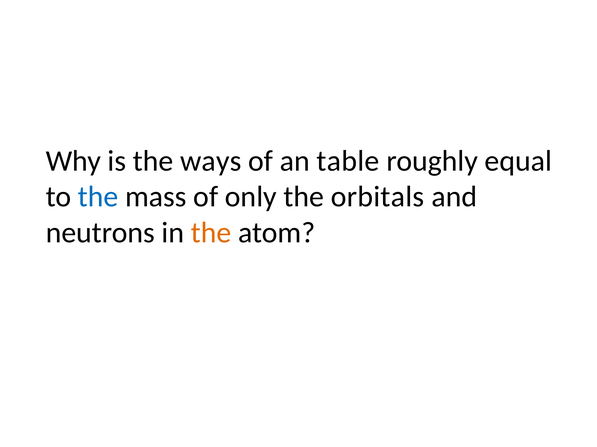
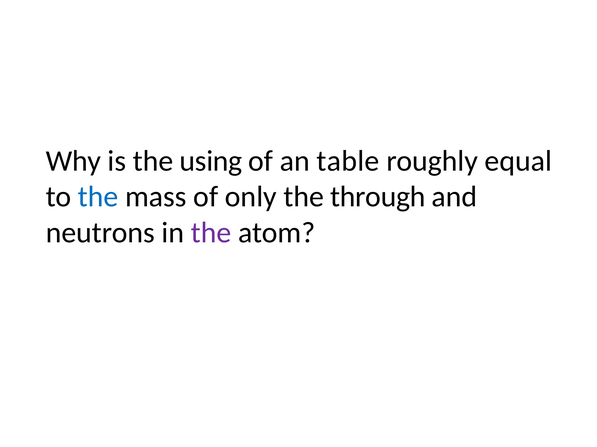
ways: ways -> using
orbitals: orbitals -> through
the at (211, 233) colour: orange -> purple
